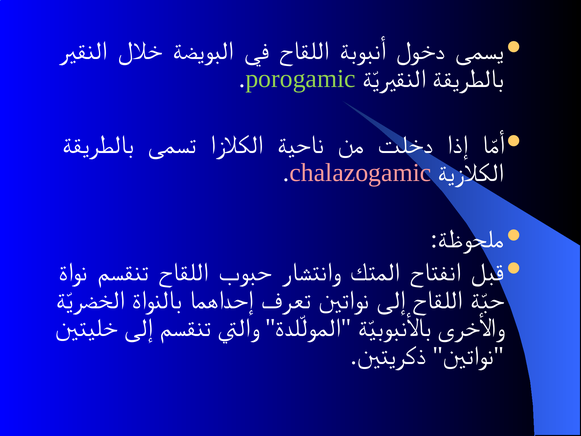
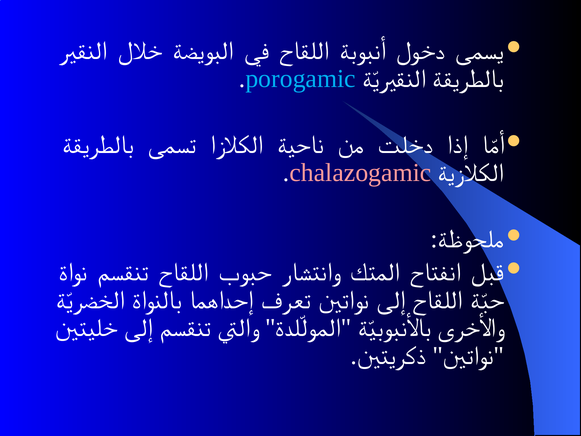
porogamic colour: light green -> light blue
